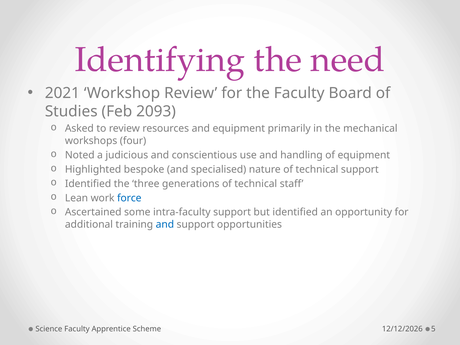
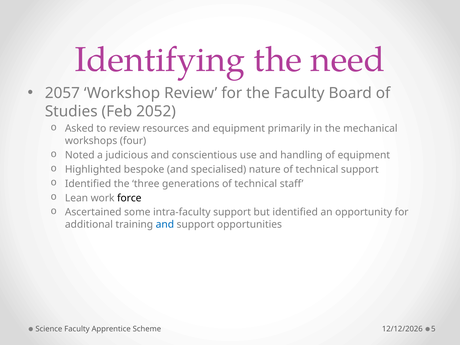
2021: 2021 -> 2057
2093: 2093 -> 2052
force colour: blue -> black
